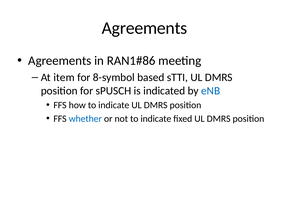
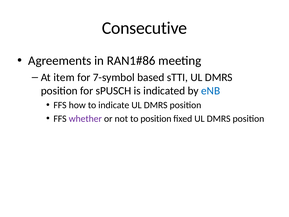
Agreements at (145, 28): Agreements -> Consecutive
8-symbol: 8-symbol -> 7-symbol
whether colour: blue -> purple
not to indicate: indicate -> position
